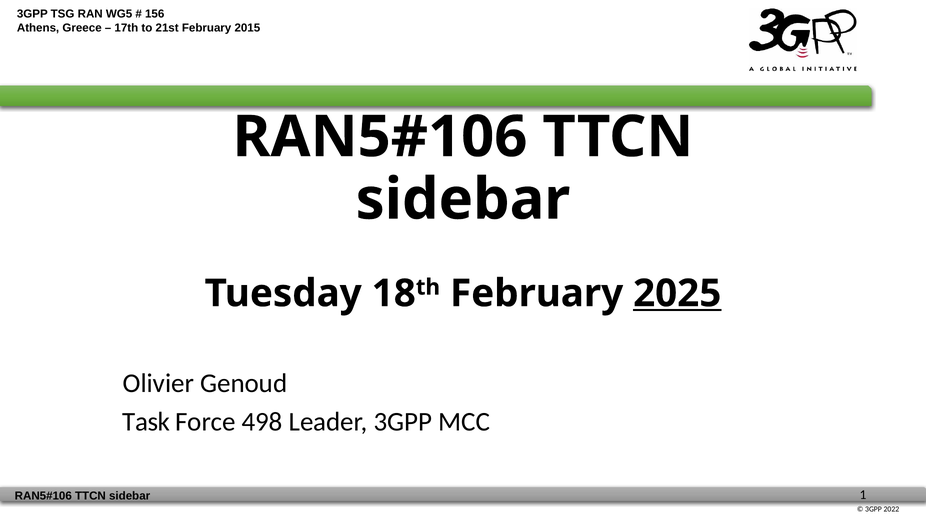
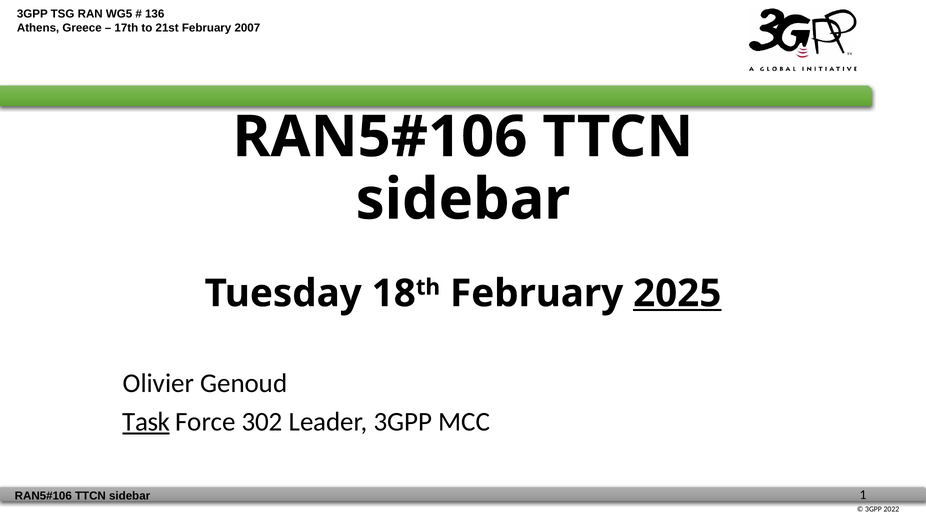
156: 156 -> 136
2015: 2015 -> 2007
Task underline: none -> present
498: 498 -> 302
